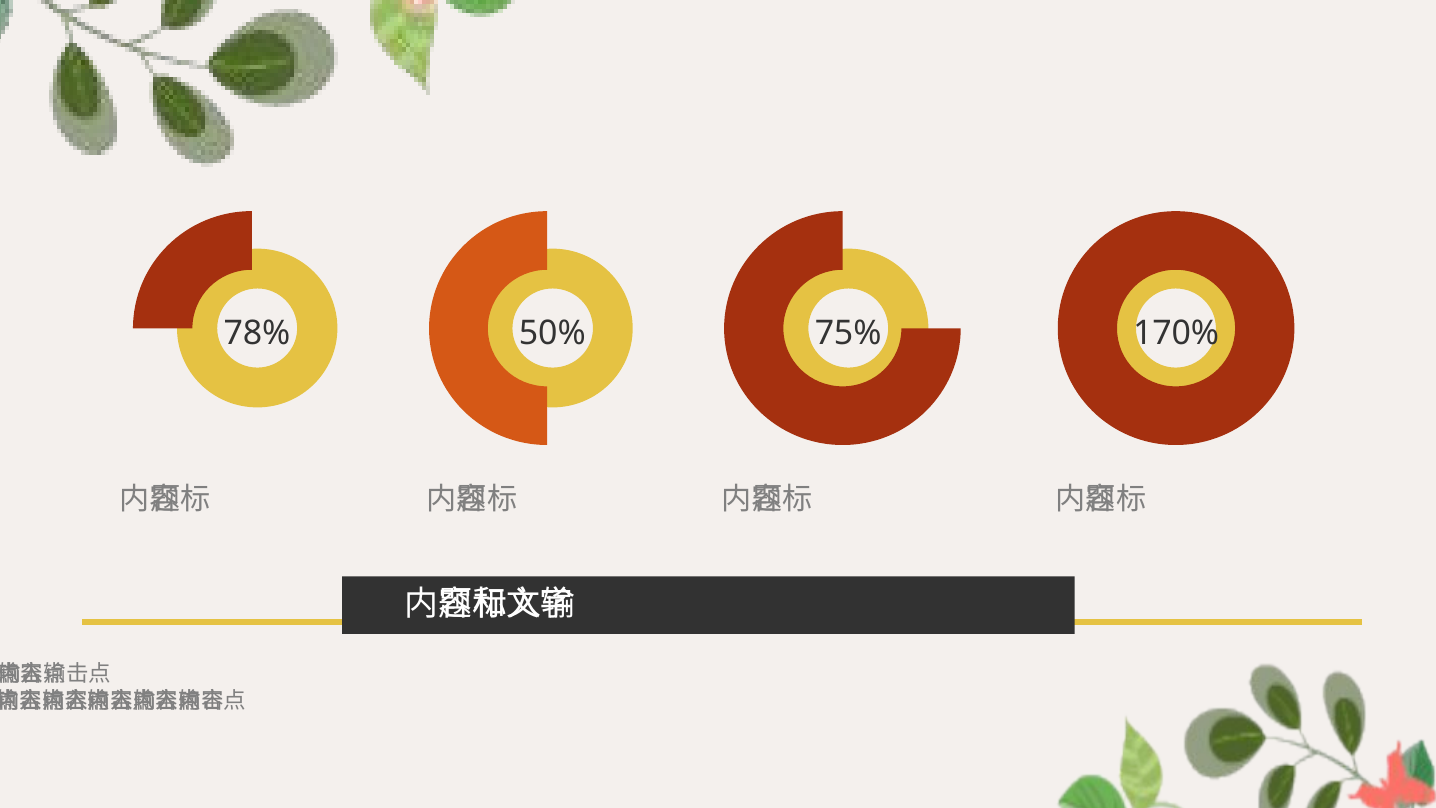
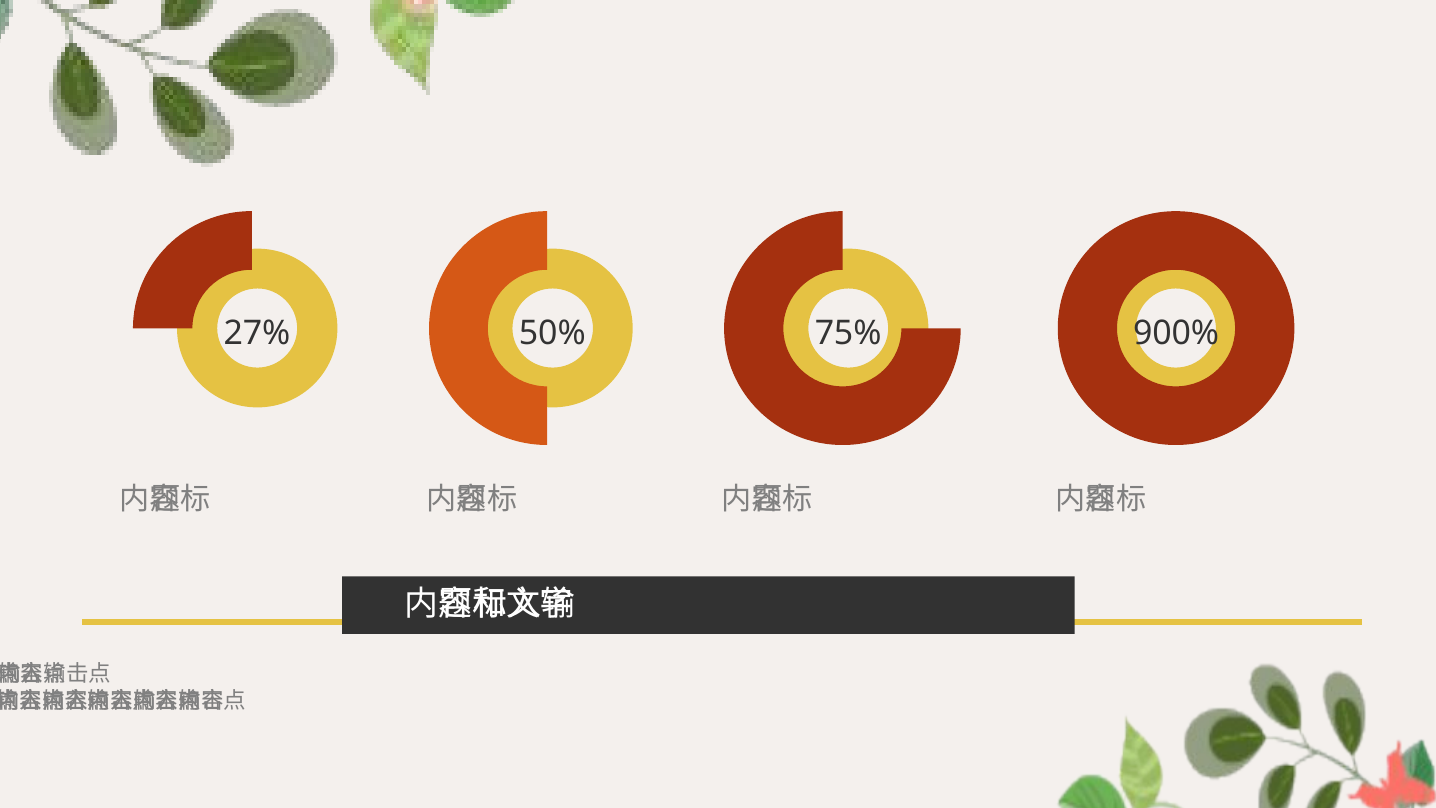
78%: 78% -> 27%
170%: 170% -> 900%
